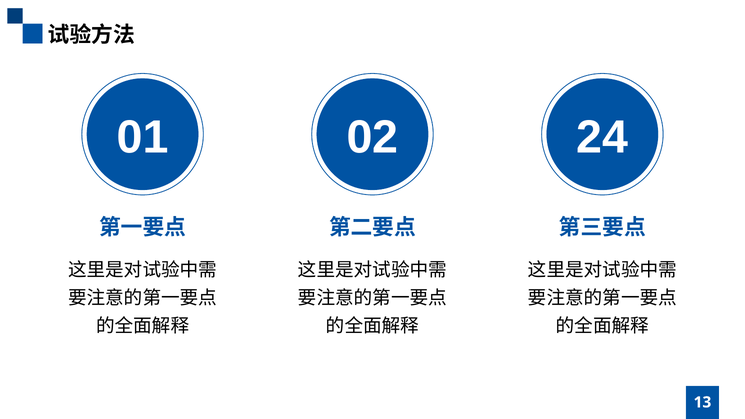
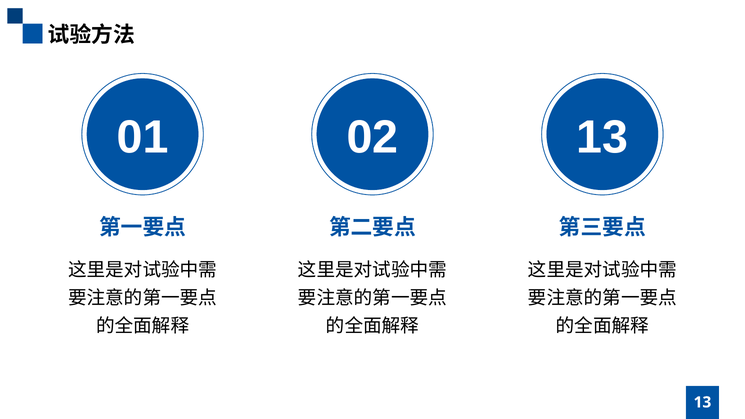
02 24: 24 -> 13
